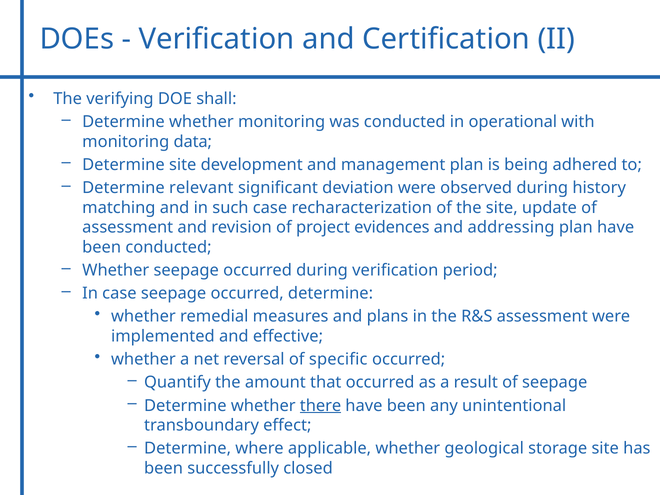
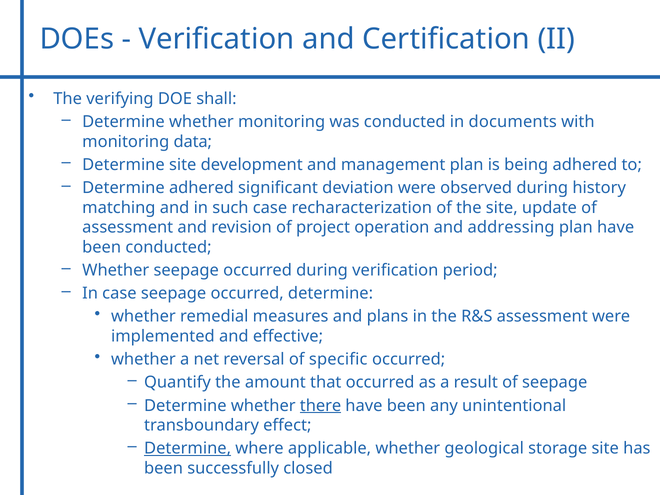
operational: operational -> documents
Determine relevant: relevant -> adhered
evidences: evidences -> operation
Determine at (188, 449) underline: none -> present
